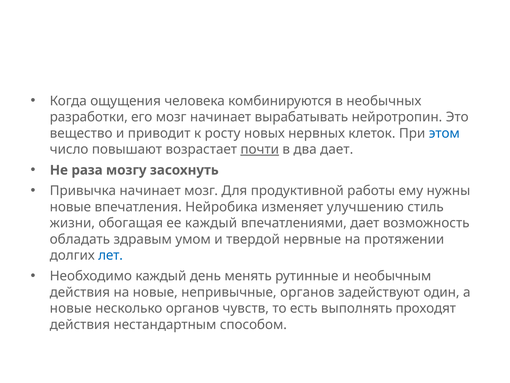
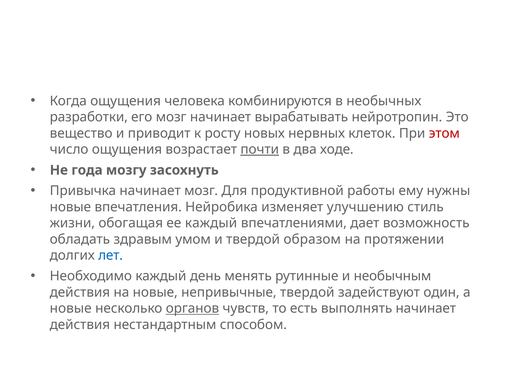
этом colour: blue -> red
число повышают: повышают -> ощущения
два дает: дает -> ходе
раза: раза -> года
нервные: нервные -> образом
непривычные органов: органов -> твердой
органов at (192, 308) underline: none -> present
выполнять проходят: проходят -> начинает
